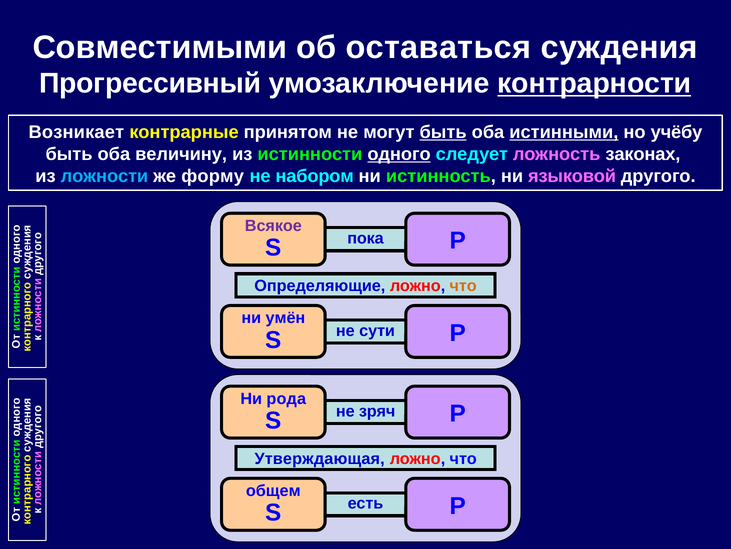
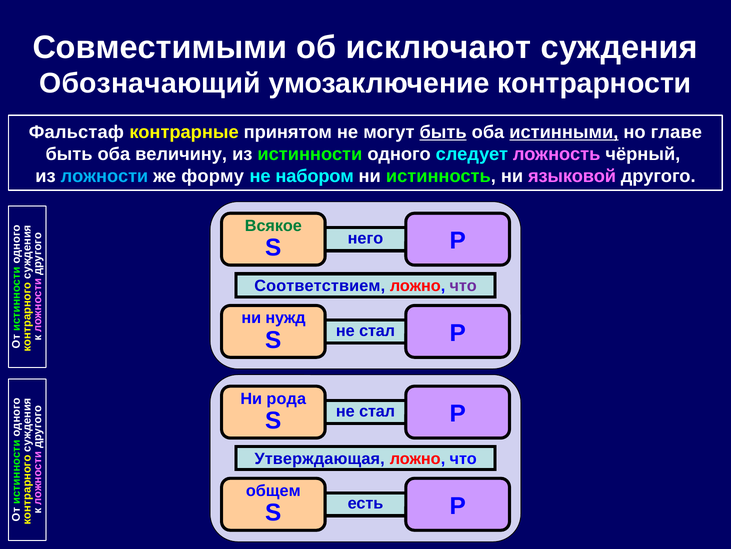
оставаться: оставаться -> исключают
Прогрессивный: Прогрессивный -> Обозначающий
контрарности underline: present -> none
Возникает: Возникает -> Фальстаф
учёбу: учёбу -> главе
одного underline: present -> none
законах: законах -> чёрный
Всякое colour: purple -> green
пока: пока -> него
Определяющие: Определяющие -> Соответствием
что at (463, 286) colour: orange -> purple
умён: умён -> нужд
сути at (377, 330): сути -> стал
зряч at (377, 411): зряч -> стал
